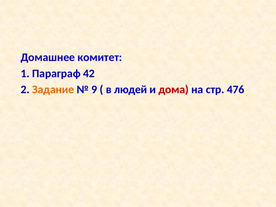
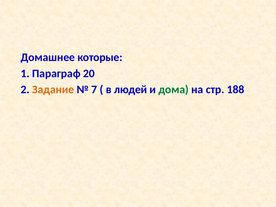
комитет: комитет -> которые
42: 42 -> 20
9: 9 -> 7
дома colour: red -> green
476: 476 -> 188
